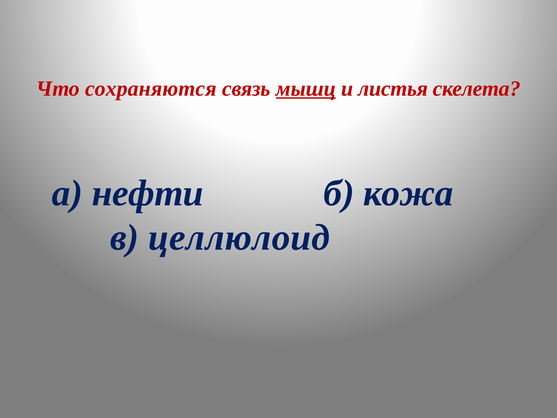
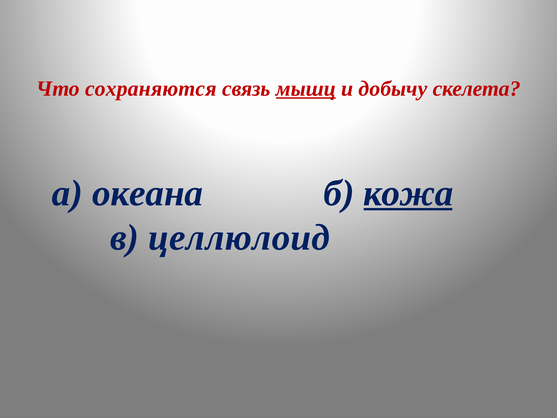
листья: листья -> добычу
нефти: нефти -> океана
кожа underline: none -> present
